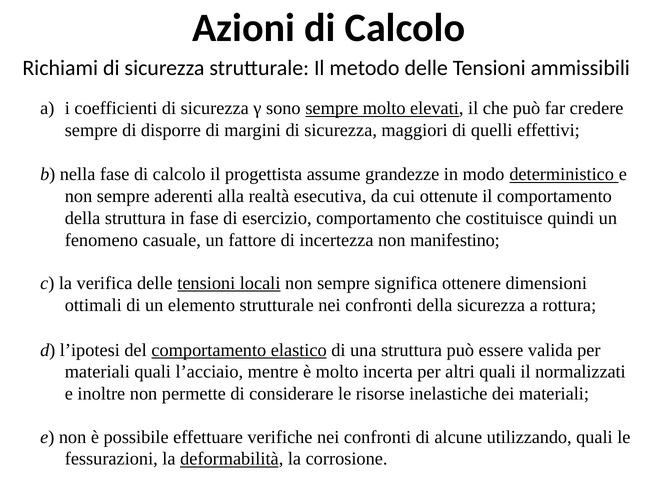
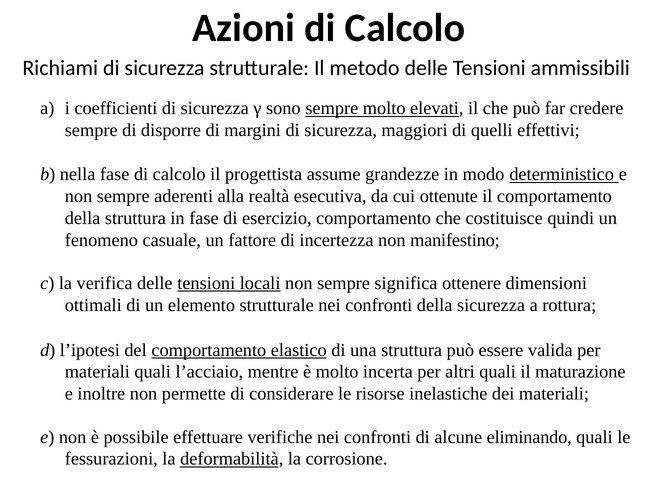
normalizzati: normalizzati -> maturazione
utilizzando: utilizzando -> eliminando
